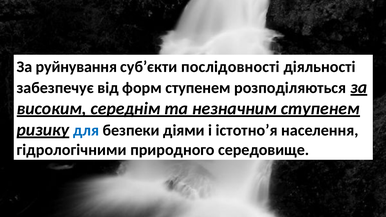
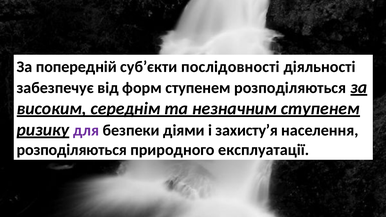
руйнування: руйнування -> попередній
для colour: blue -> purple
істотно’я: істотно’я -> захисту’я
гідрологічними at (72, 150): гідрологічними -> розподіляються
середовище: середовище -> експлуатації
